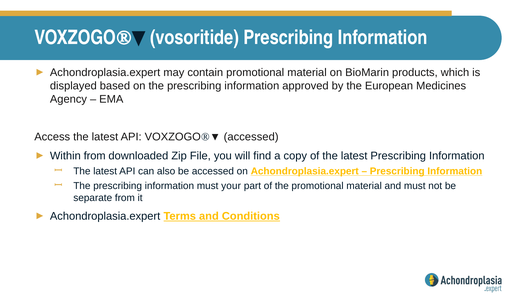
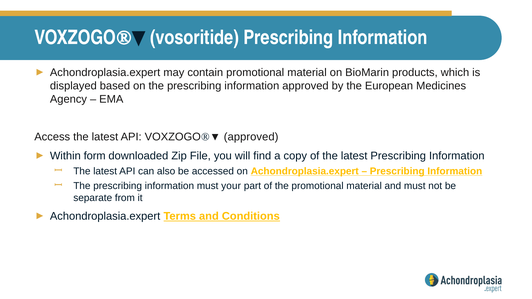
accessed at (251, 137): accessed -> approved
Within from: from -> form
